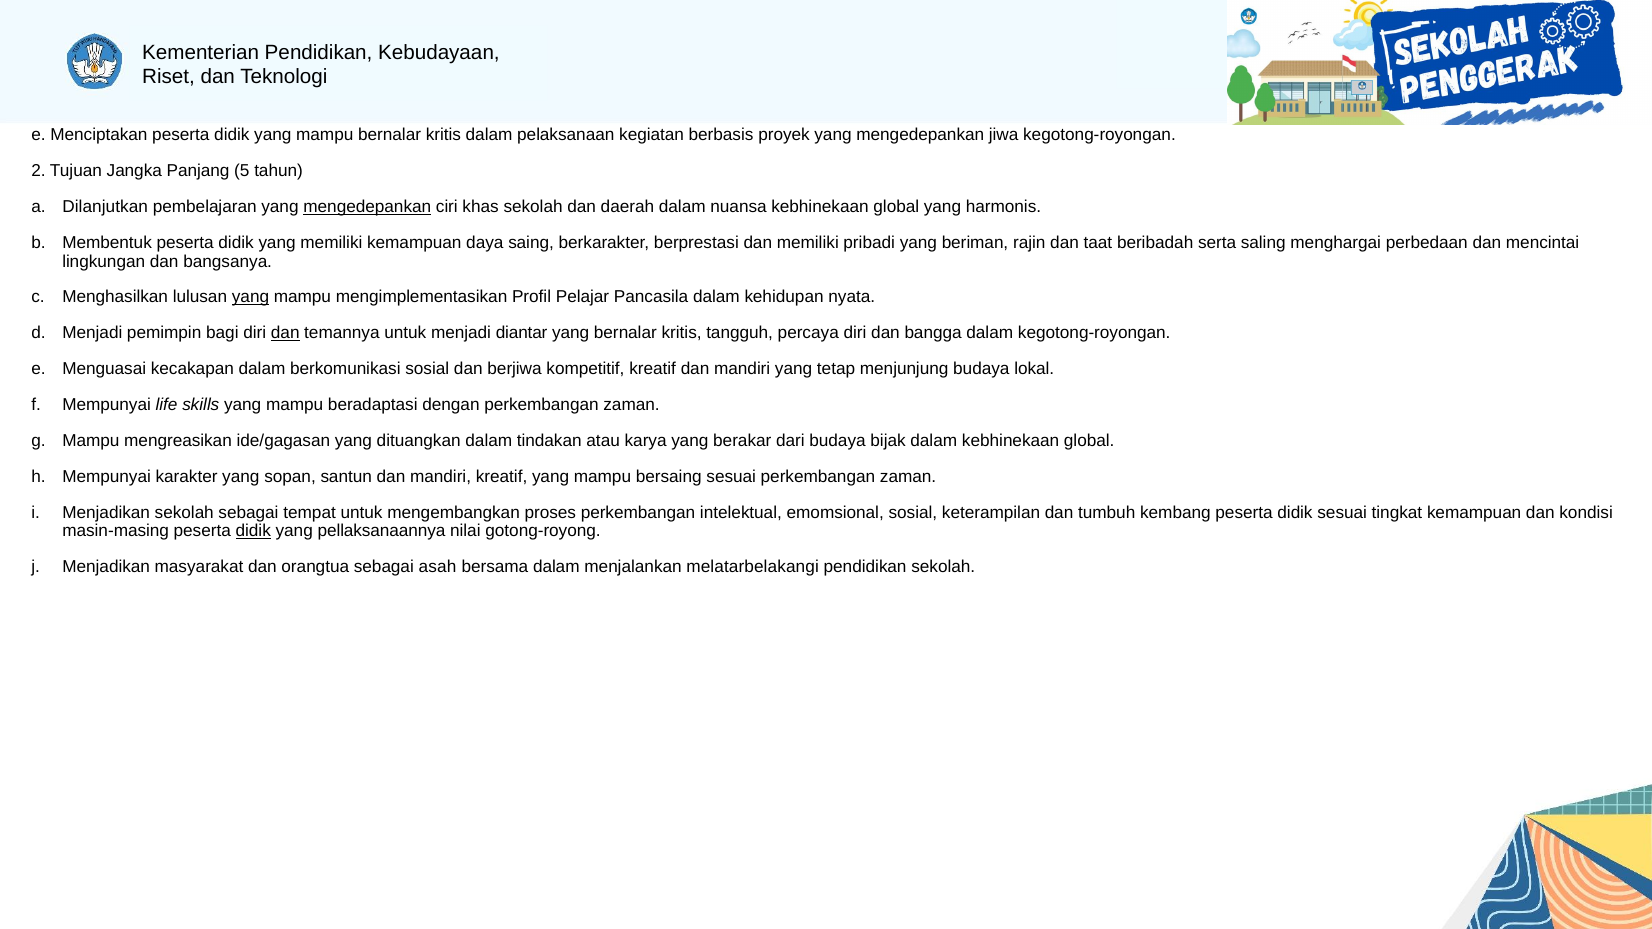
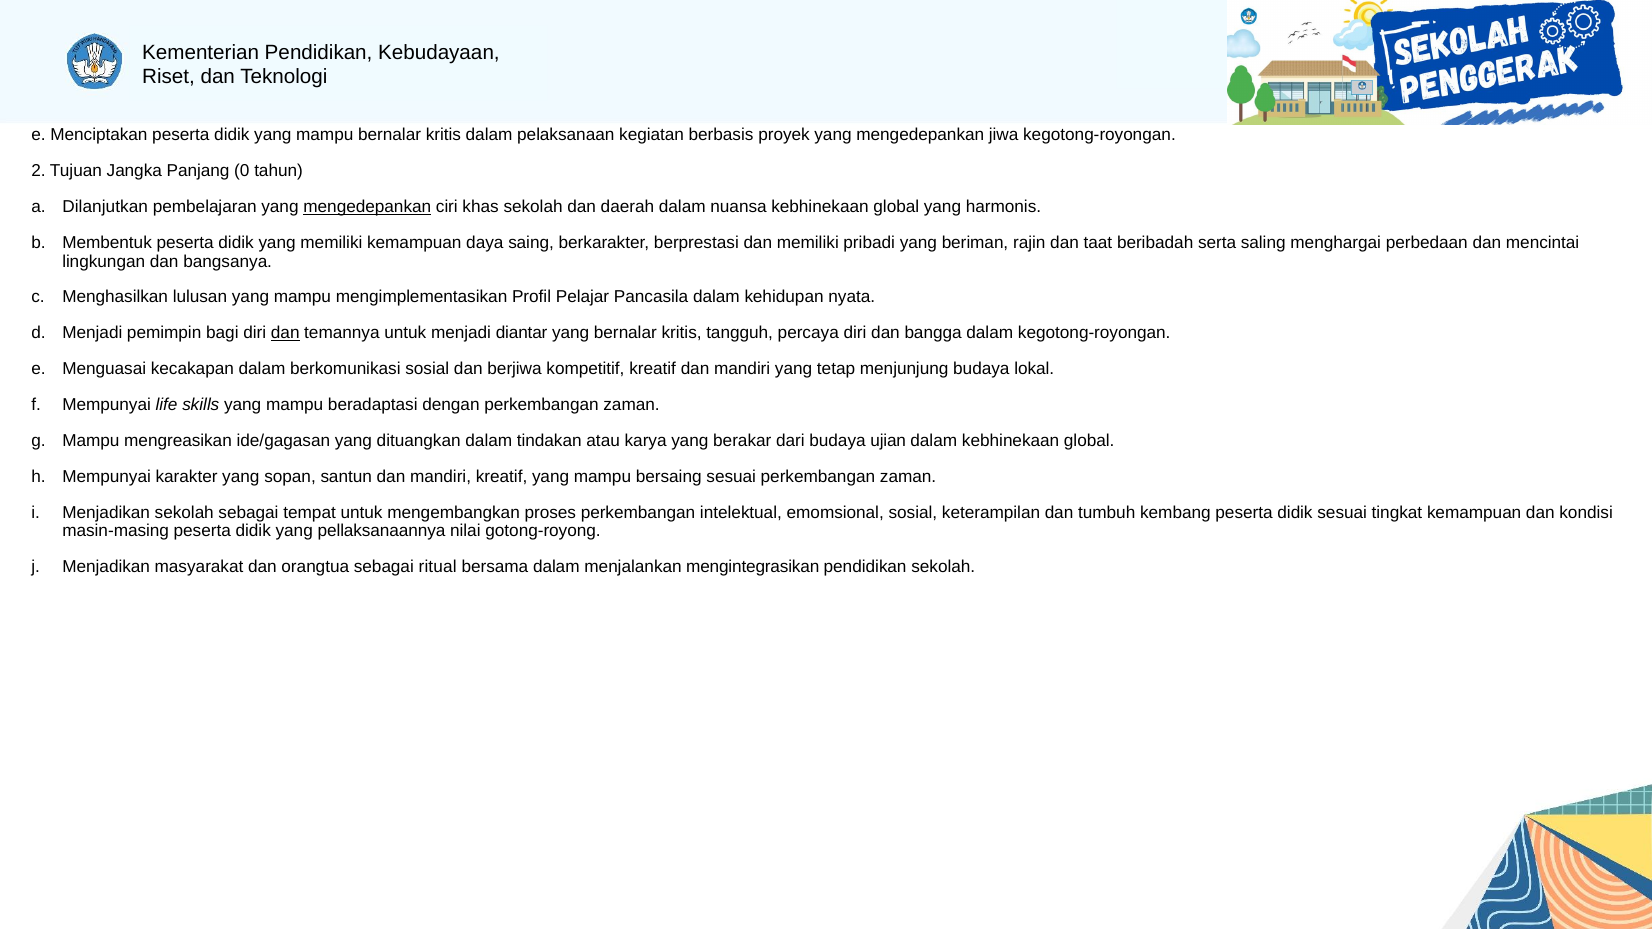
5: 5 -> 0
yang at (251, 297) underline: present -> none
bijak: bijak -> ujian
didik at (253, 531) underline: present -> none
asah: asah -> ritual
melatarbelakangi: melatarbelakangi -> mengintegrasikan
